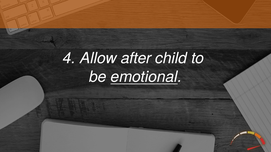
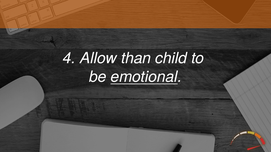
after: after -> than
